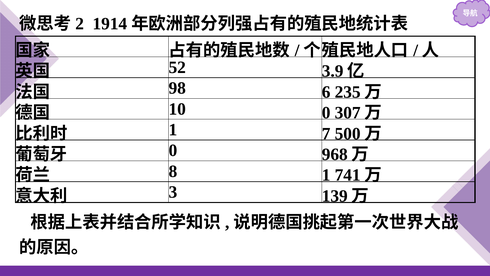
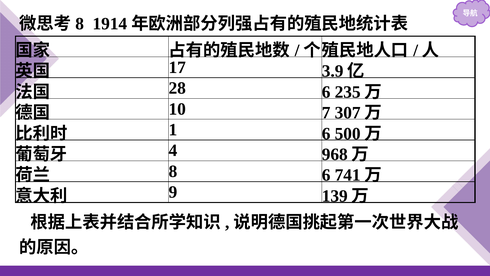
2 at (80, 24): 2 -> 8
52: 52 -> 17
98: 98 -> 28
10 0: 0 -> 7
1 7: 7 -> 6
0 at (173, 150): 0 -> 4
8 1: 1 -> 6
3: 3 -> 9
